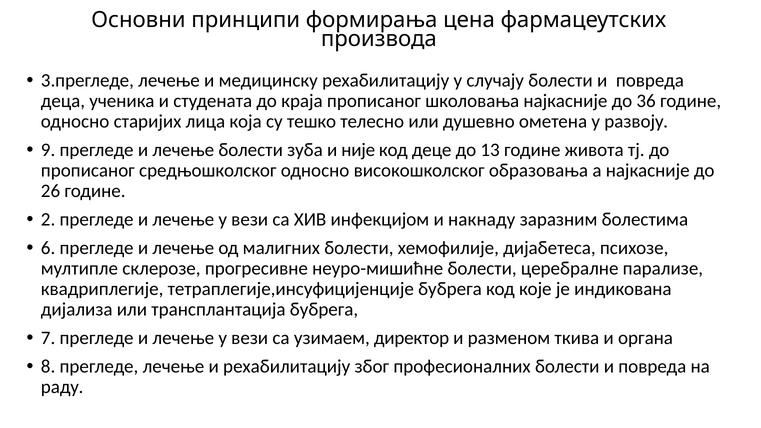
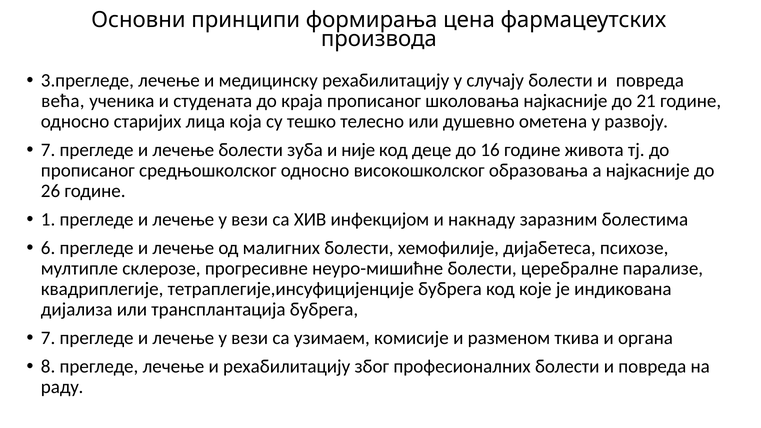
деца: деца -> већа
36: 36 -> 21
9 at (48, 150): 9 -> 7
13: 13 -> 16
2: 2 -> 1
директор: директор -> комисије
